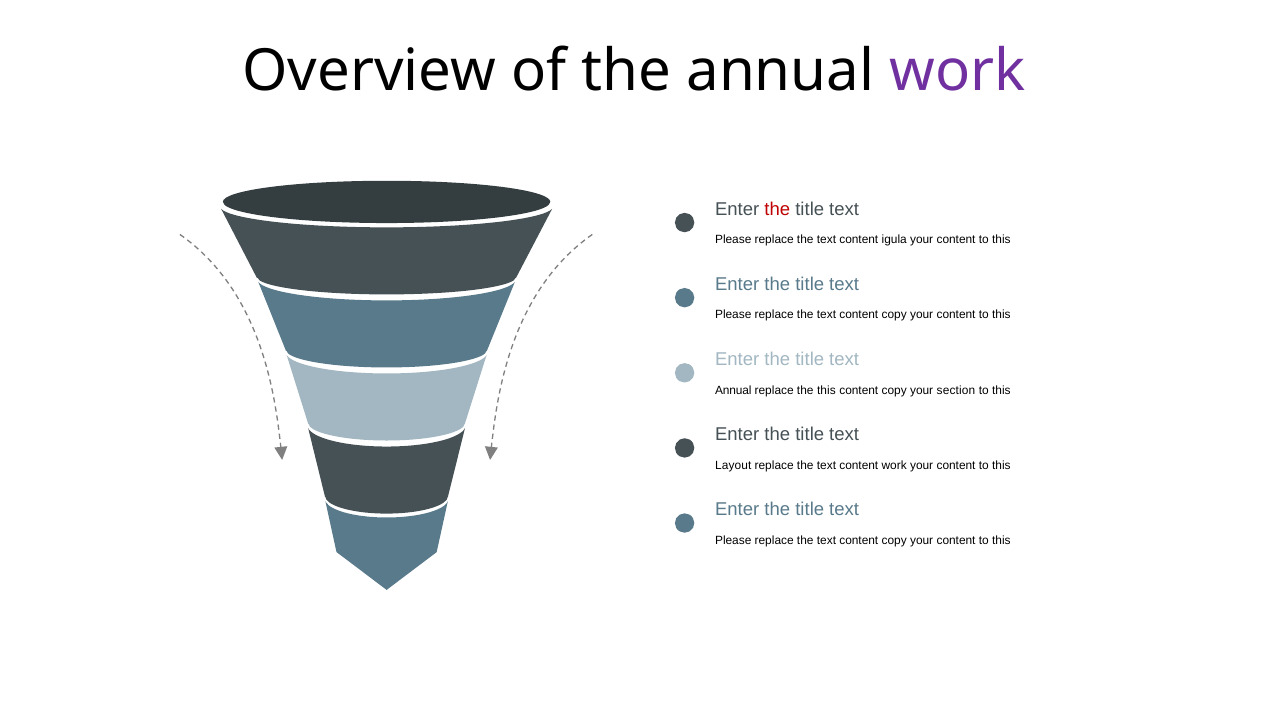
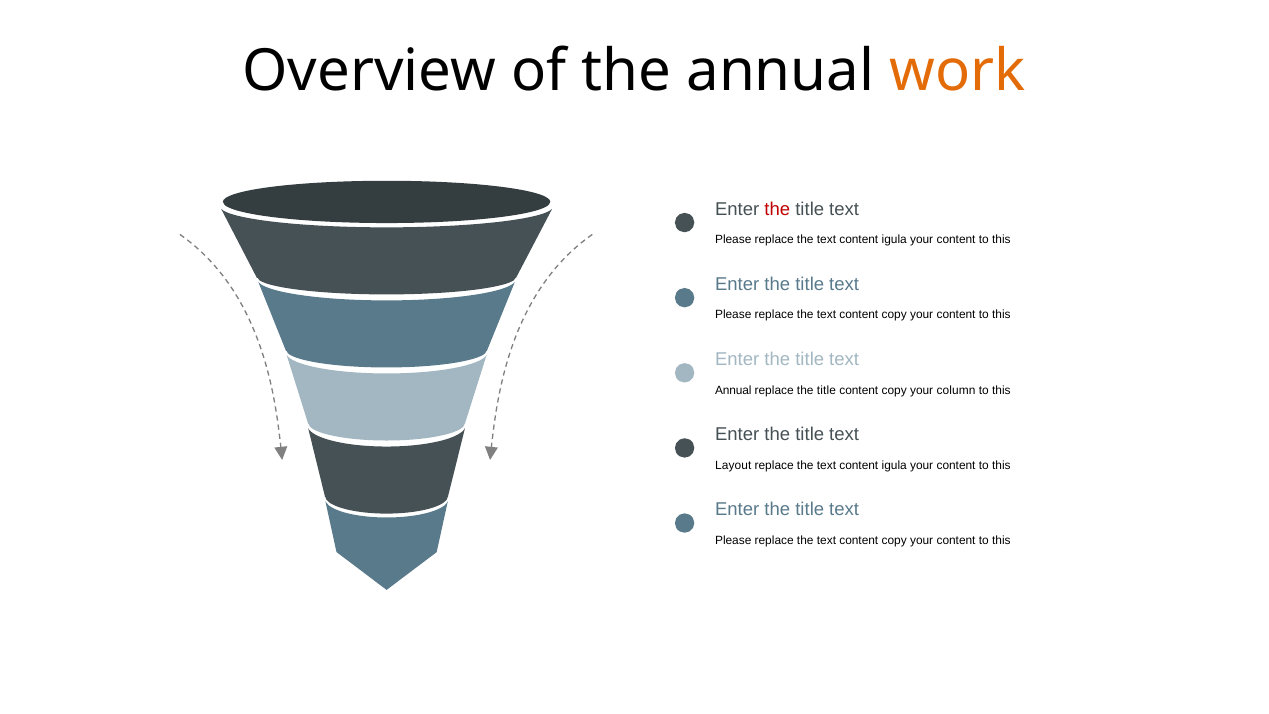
work at (958, 72) colour: purple -> orange
replace the this: this -> title
section: section -> column
work at (894, 465): work -> igula
